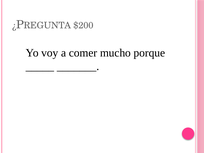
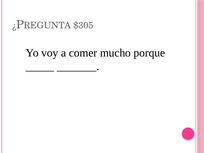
$200: $200 -> $305
